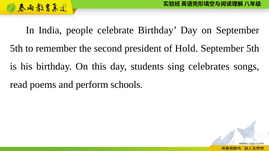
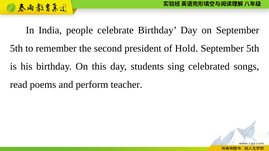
celebrates: celebrates -> celebrated
schools: schools -> teacher
